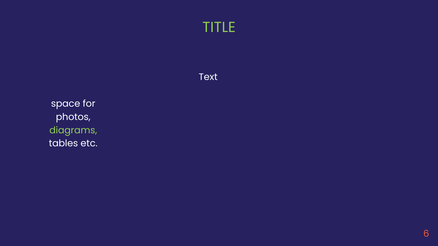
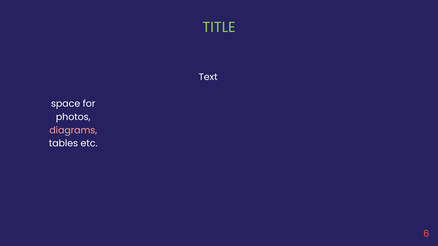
diagrams colour: light green -> pink
